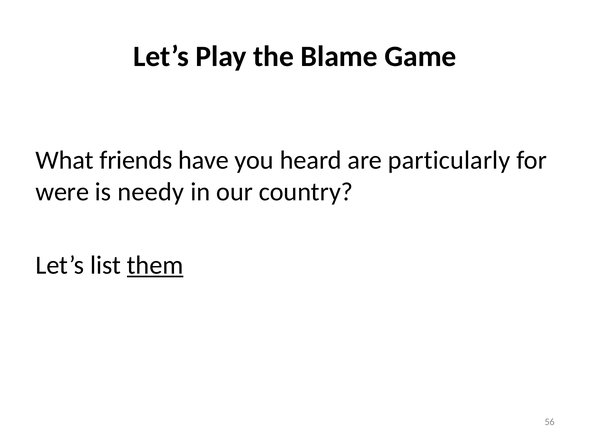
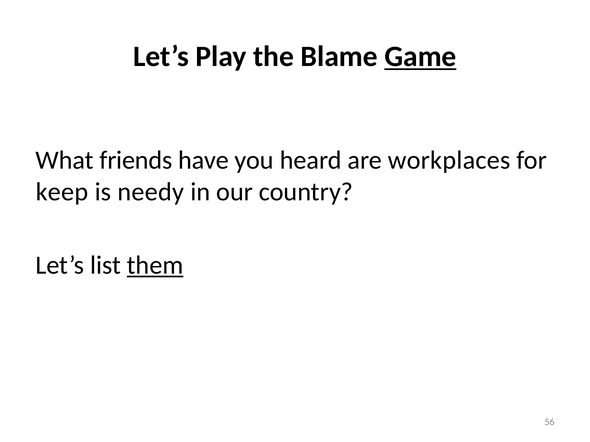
Game underline: none -> present
particularly: particularly -> workplaces
were: were -> keep
